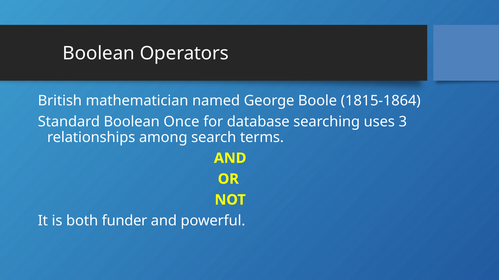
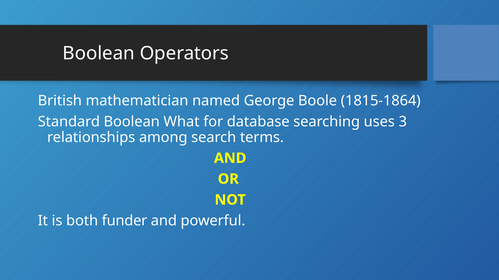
Once: Once -> What
